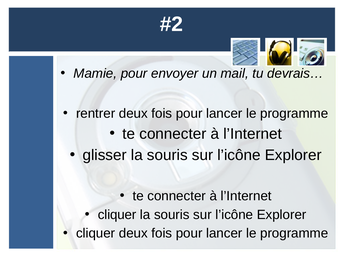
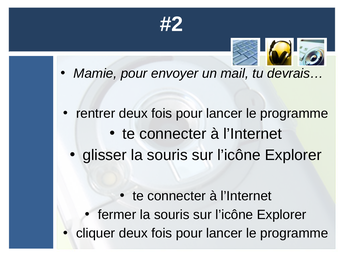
cliquer at (117, 215): cliquer -> fermer
